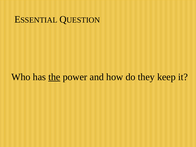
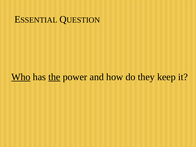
Who underline: none -> present
